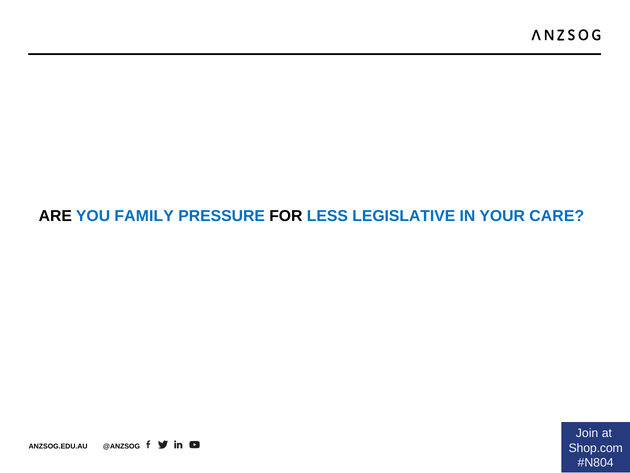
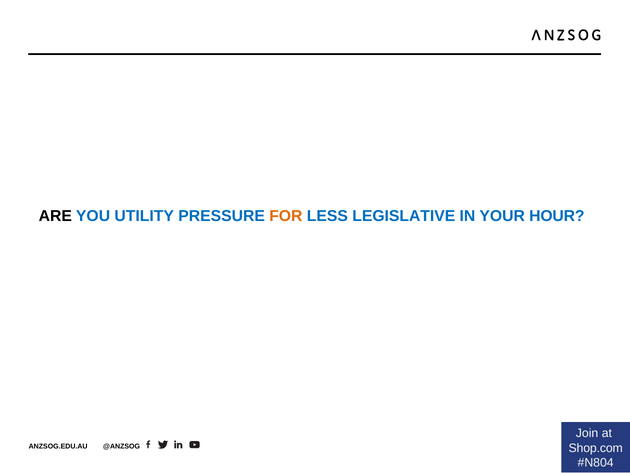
FAMILY: FAMILY -> UTILITY
FOR colour: black -> orange
CARE: CARE -> HOUR
